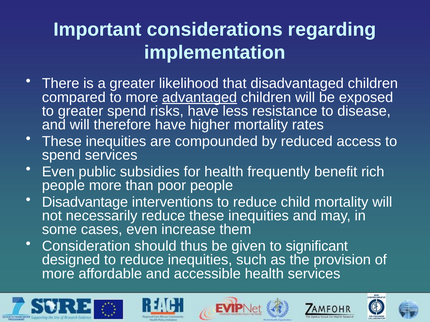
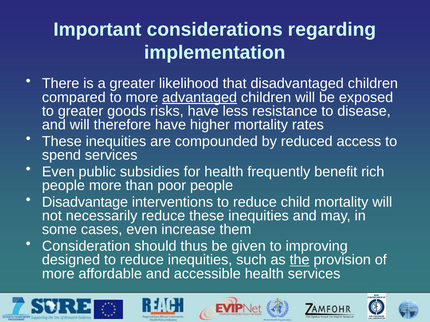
greater spend: spend -> goods
significant: significant -> improving
the underline: none -> present
